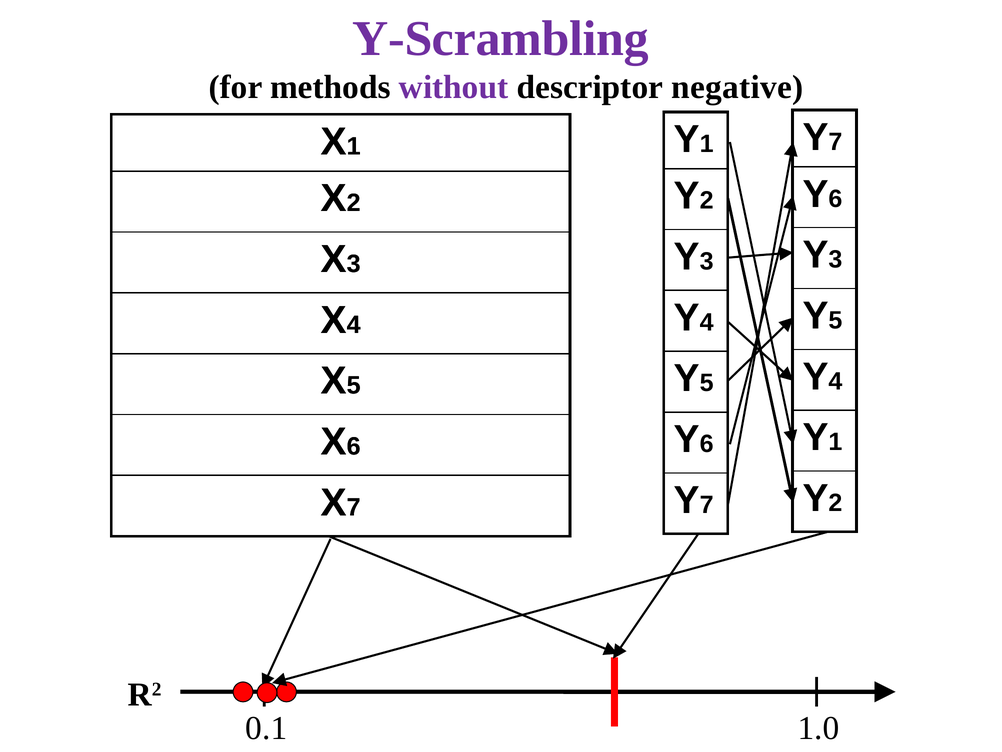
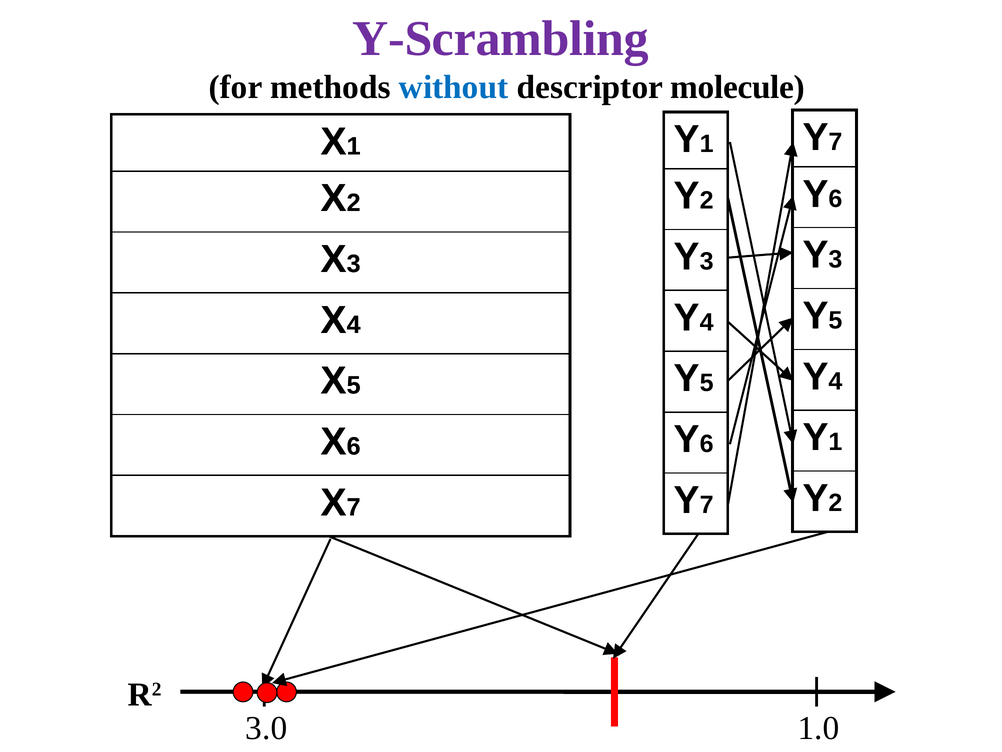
without colour: purple -> blue
negative: negative -> molecule
0.1: 0.1 -> 3.0
